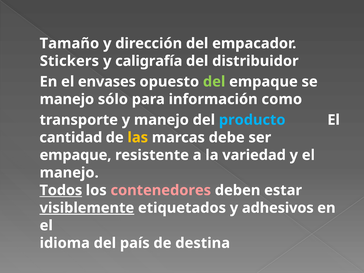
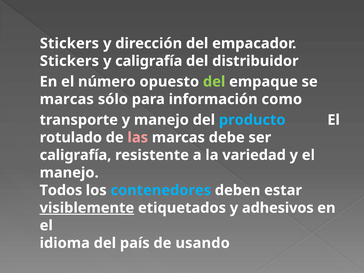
Tamaño at (69, 43): Tamaño -> Stickers
envases: envases -> número
manejo at (67, 99): manejo -> marcas
cantidad: cantidad -> rotulado
las colour: yellow -> pink
empaque at (76, 155): empaque -> caligrafía
Todos underline: present -> none
contenedores colour: pink -> light blue
destina: destina -> usando
